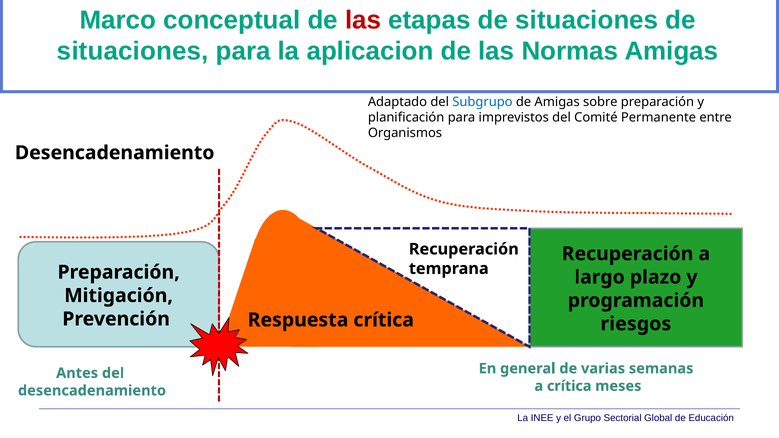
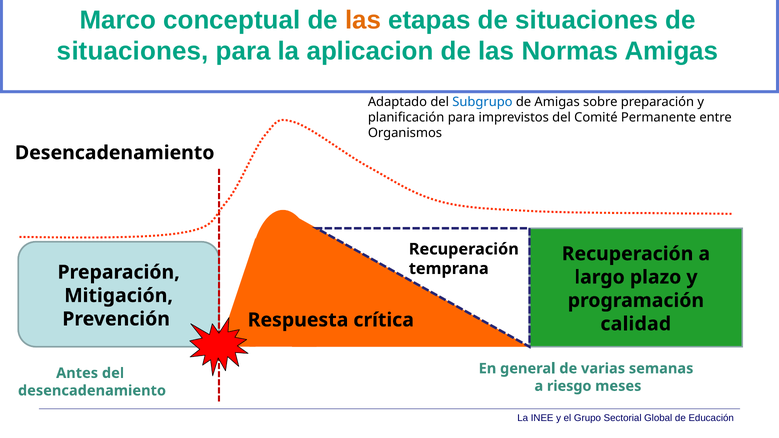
las at (363, 20) colour: red -> orange
riesgos: riesgos -> calidad
a crítica: crítica -> riesgo
